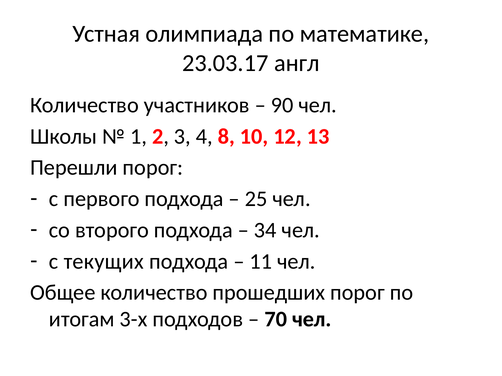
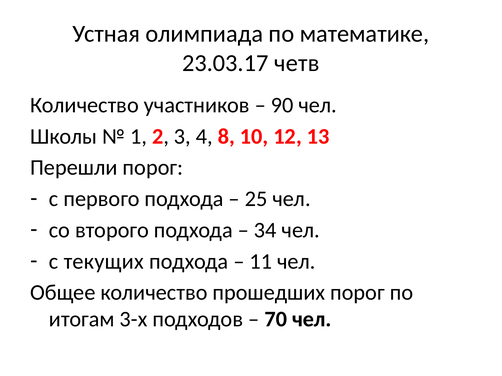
англ: англ -> четв
